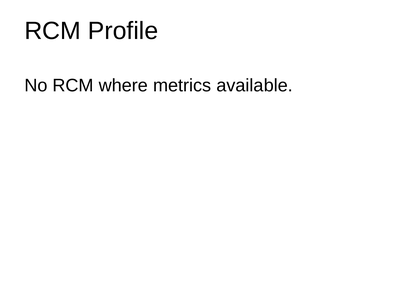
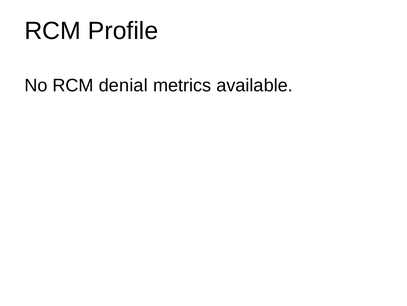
where: where -> denial
